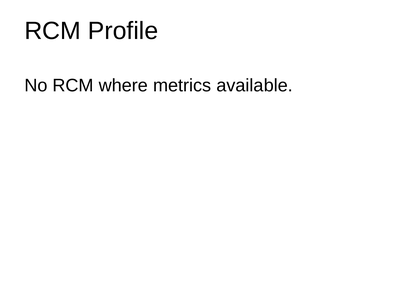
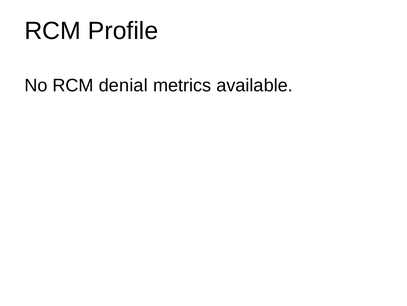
where: where -> denial
